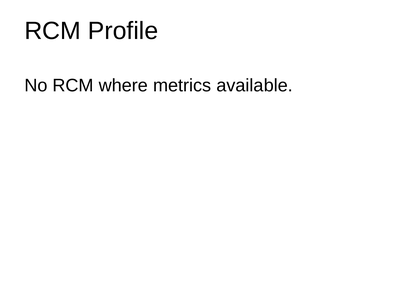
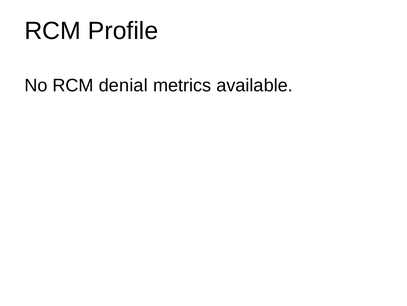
where: where -> denial
